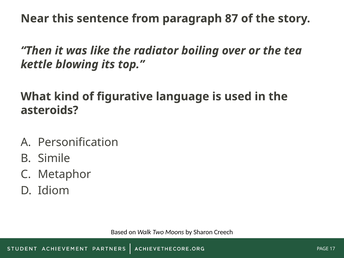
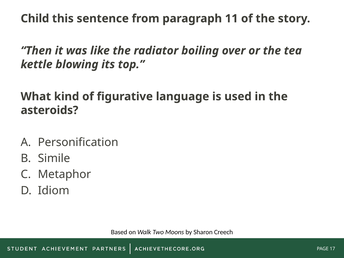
Near: Near -> Child
87: 87 -> 11
